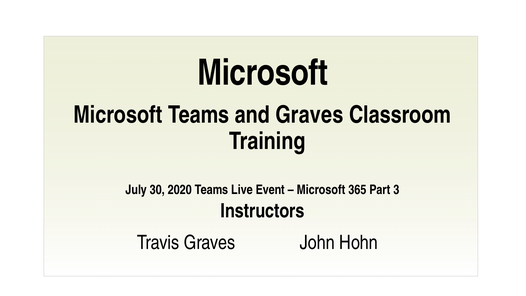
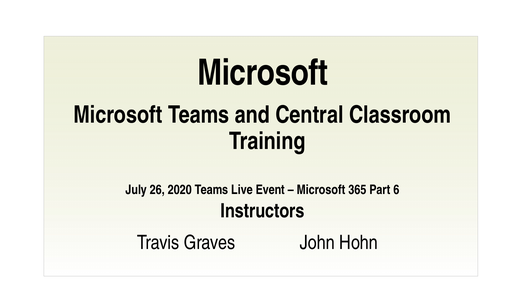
and Graves: Graves -> Central
30: 30 -> 26
3: 3 -> 6
